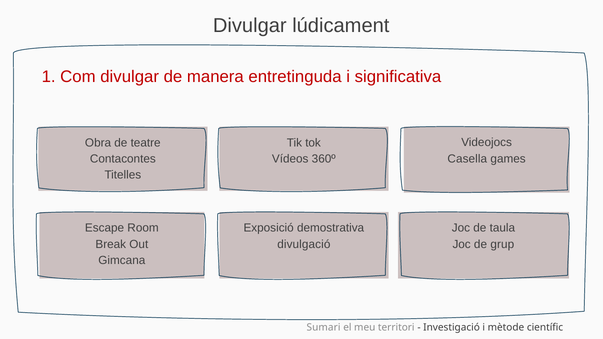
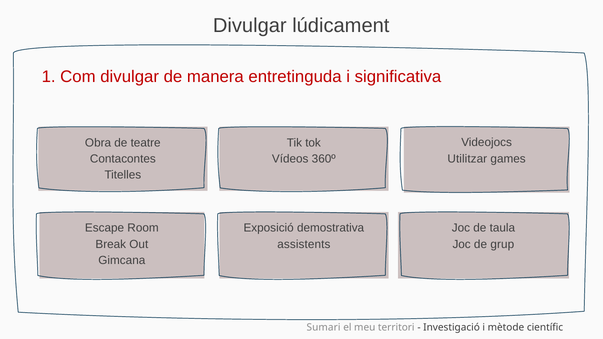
Casella: Casella -> Utilitzar
divulgació: divulgació -> assistents
